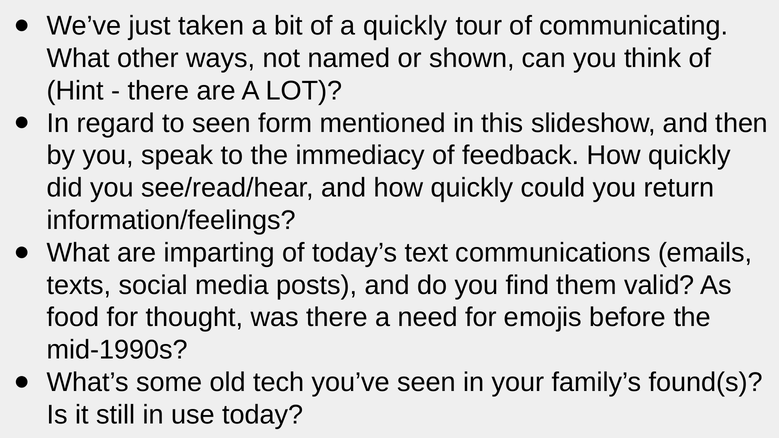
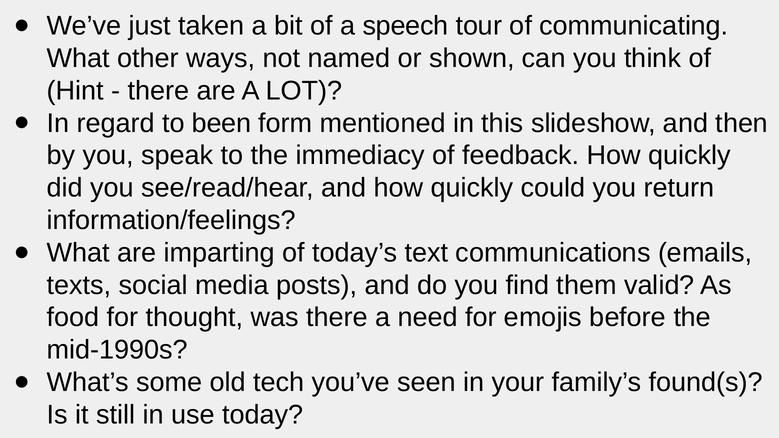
a quickly: quickly -> speech
to seen: seen -> been
